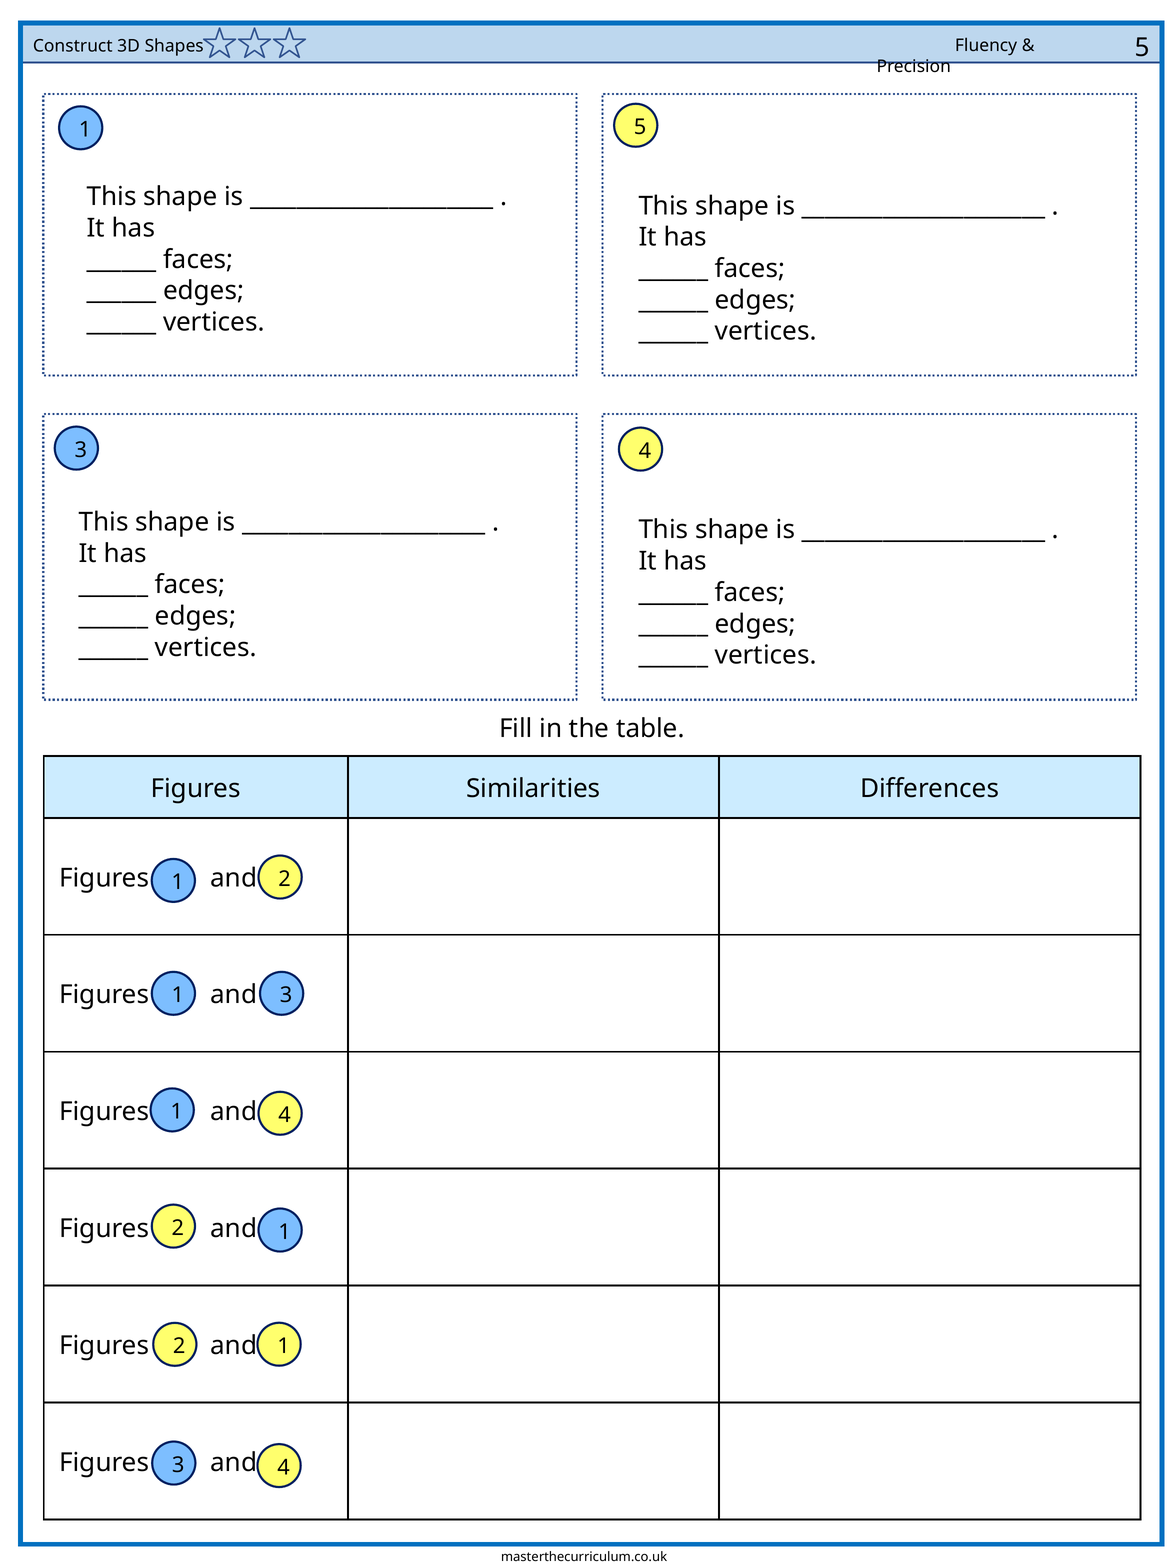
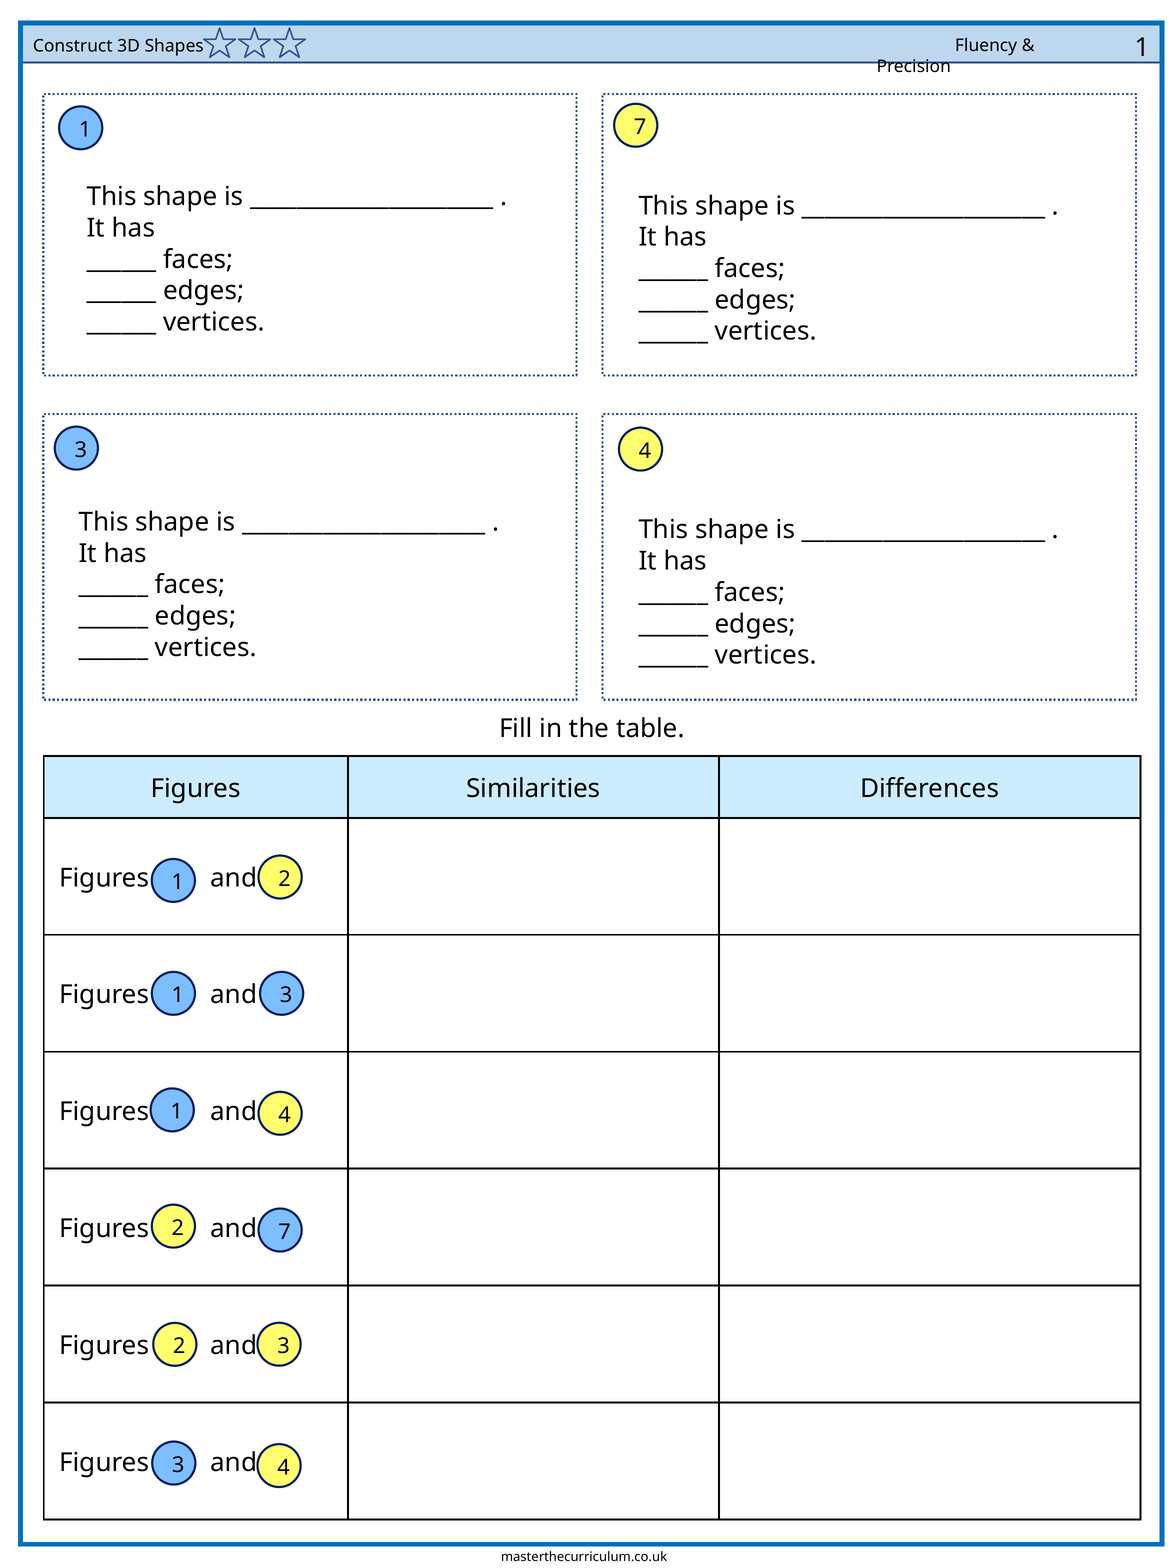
Shapes 5: 5 -> 1
1 5: 5 -> 7
1 at (285, 1232): 1 -> 7
1 at (284, 1346): 1 -> 3
